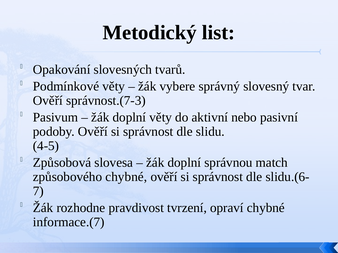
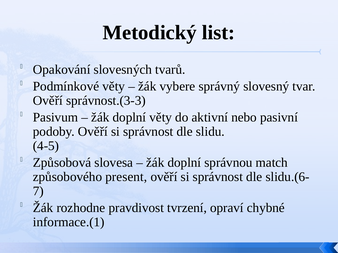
správnost.(7-3: správnost.(7-3 -> správnost.(3-3
způsobového chybné: chybné -> present
informace.(7: informace.(7 -> informace.(1
